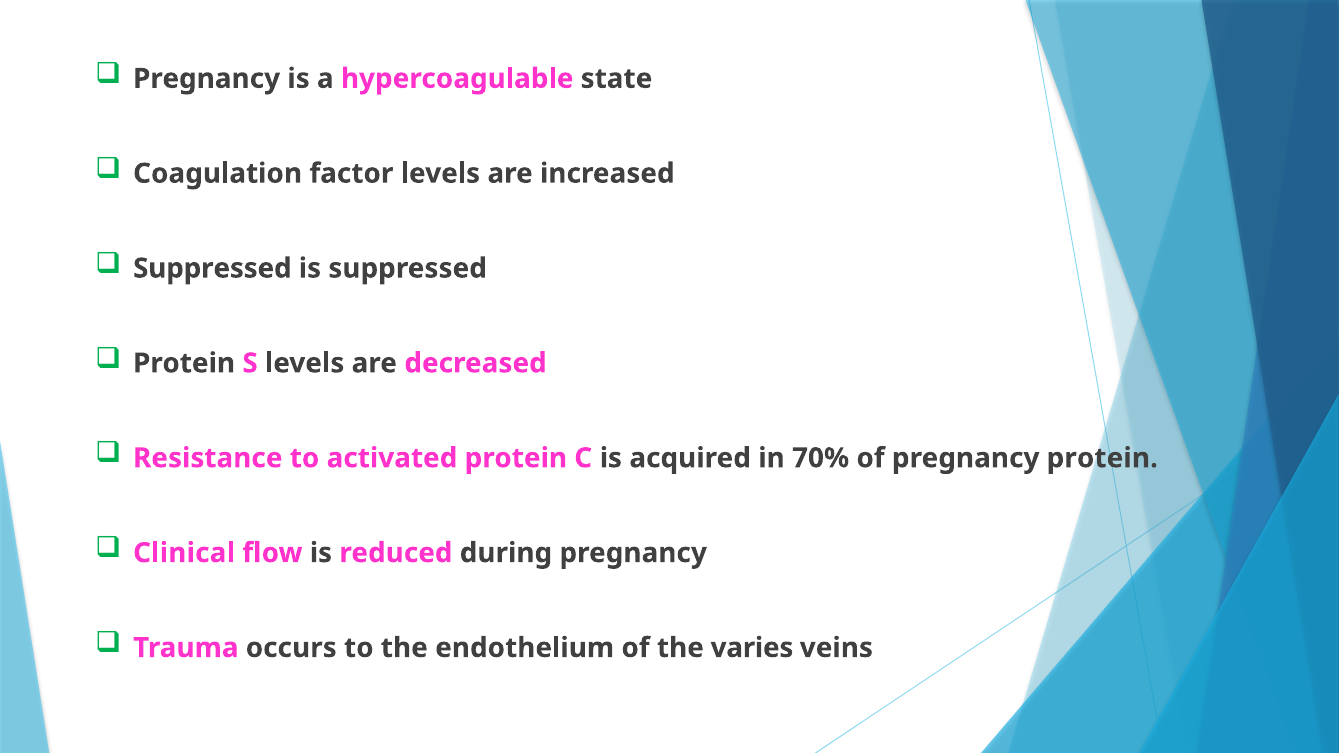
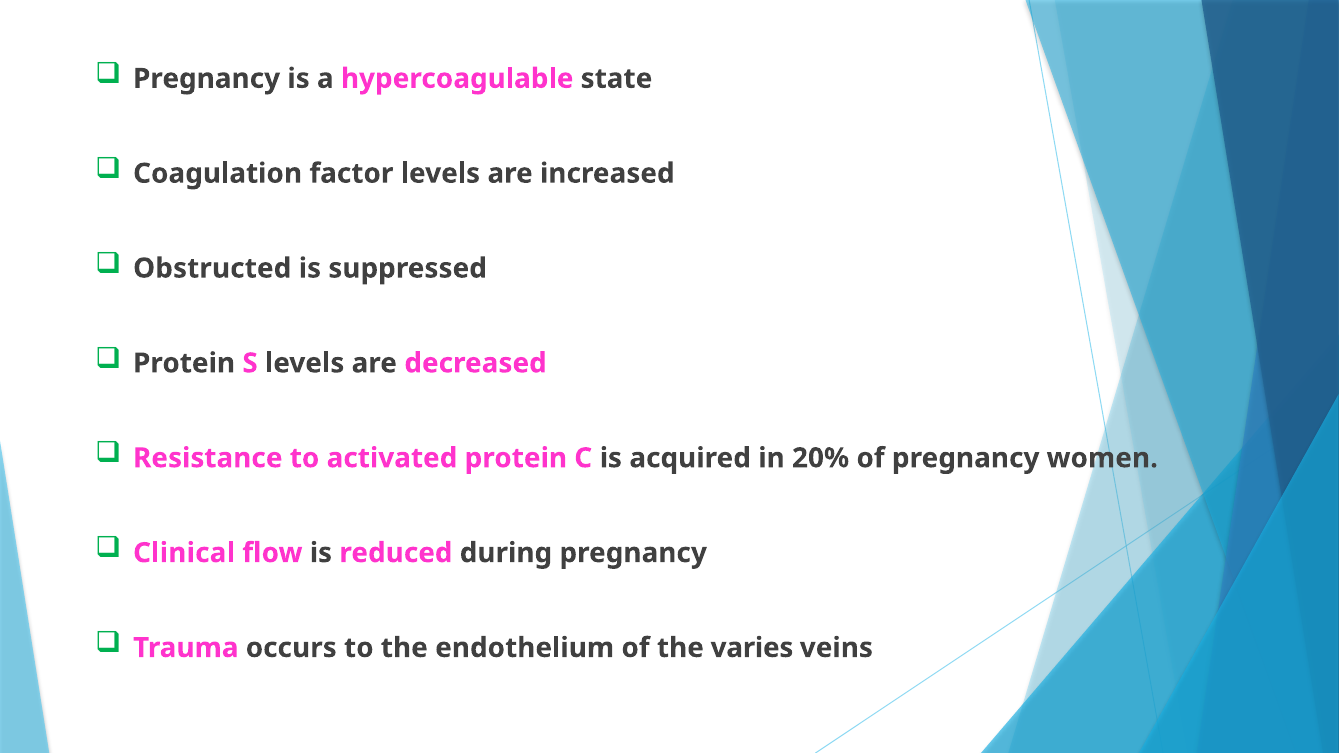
Suppressed at (212, 268): Suppressed -> Obstructed
70%: 70% -> 20%
pregnancy protein: protein -> women
